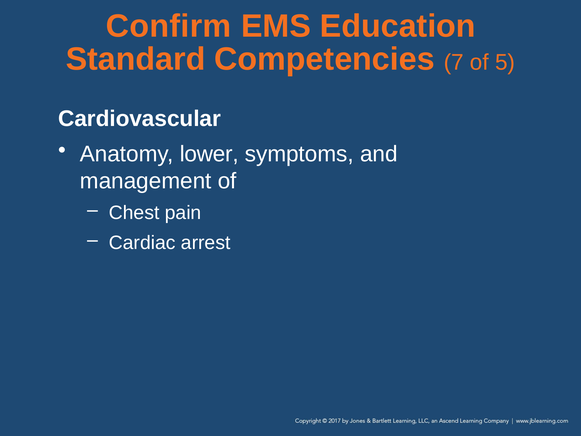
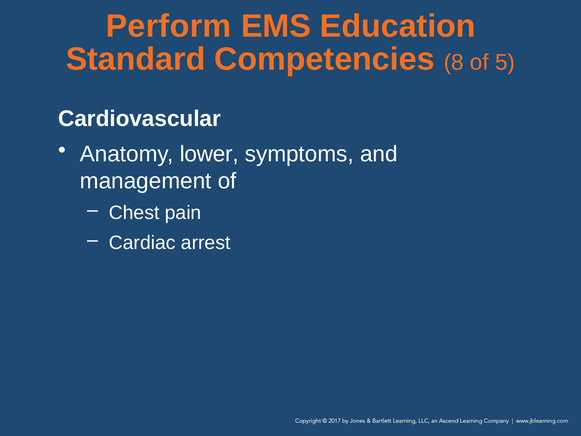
Confirm: Confirm -> Perform
7: 7 -> 8
